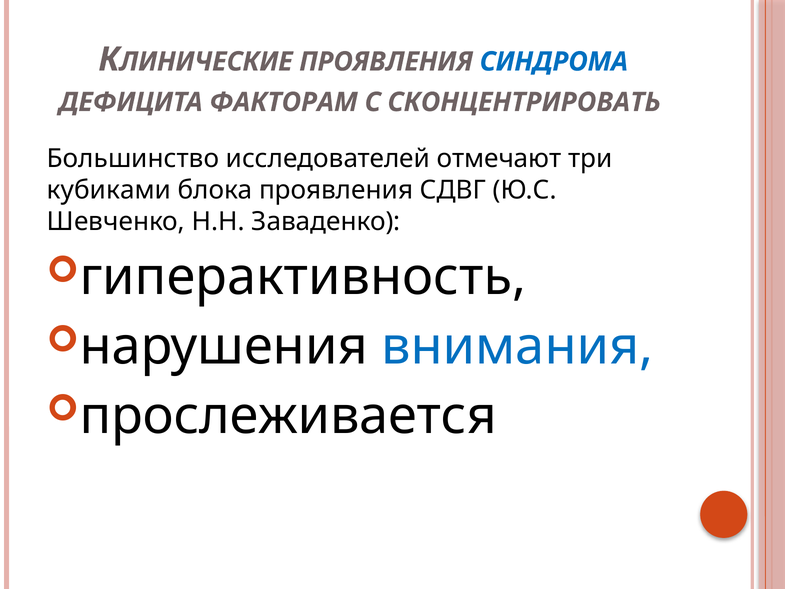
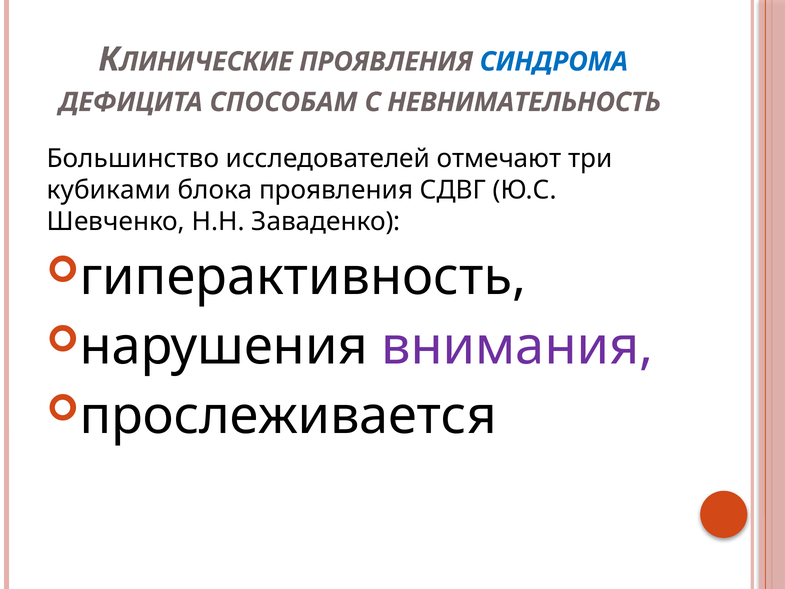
ФАКТОРАМ: ФАКТОРАМ -> СПОСОБАМ
СКОНЦЕНТРИРОВАТЬ: СКОНЦЕНТРИРОВАТЬ -> НЕВНИМАТЕЛЬНОСТЬ
внимания colour: blue -> purple
